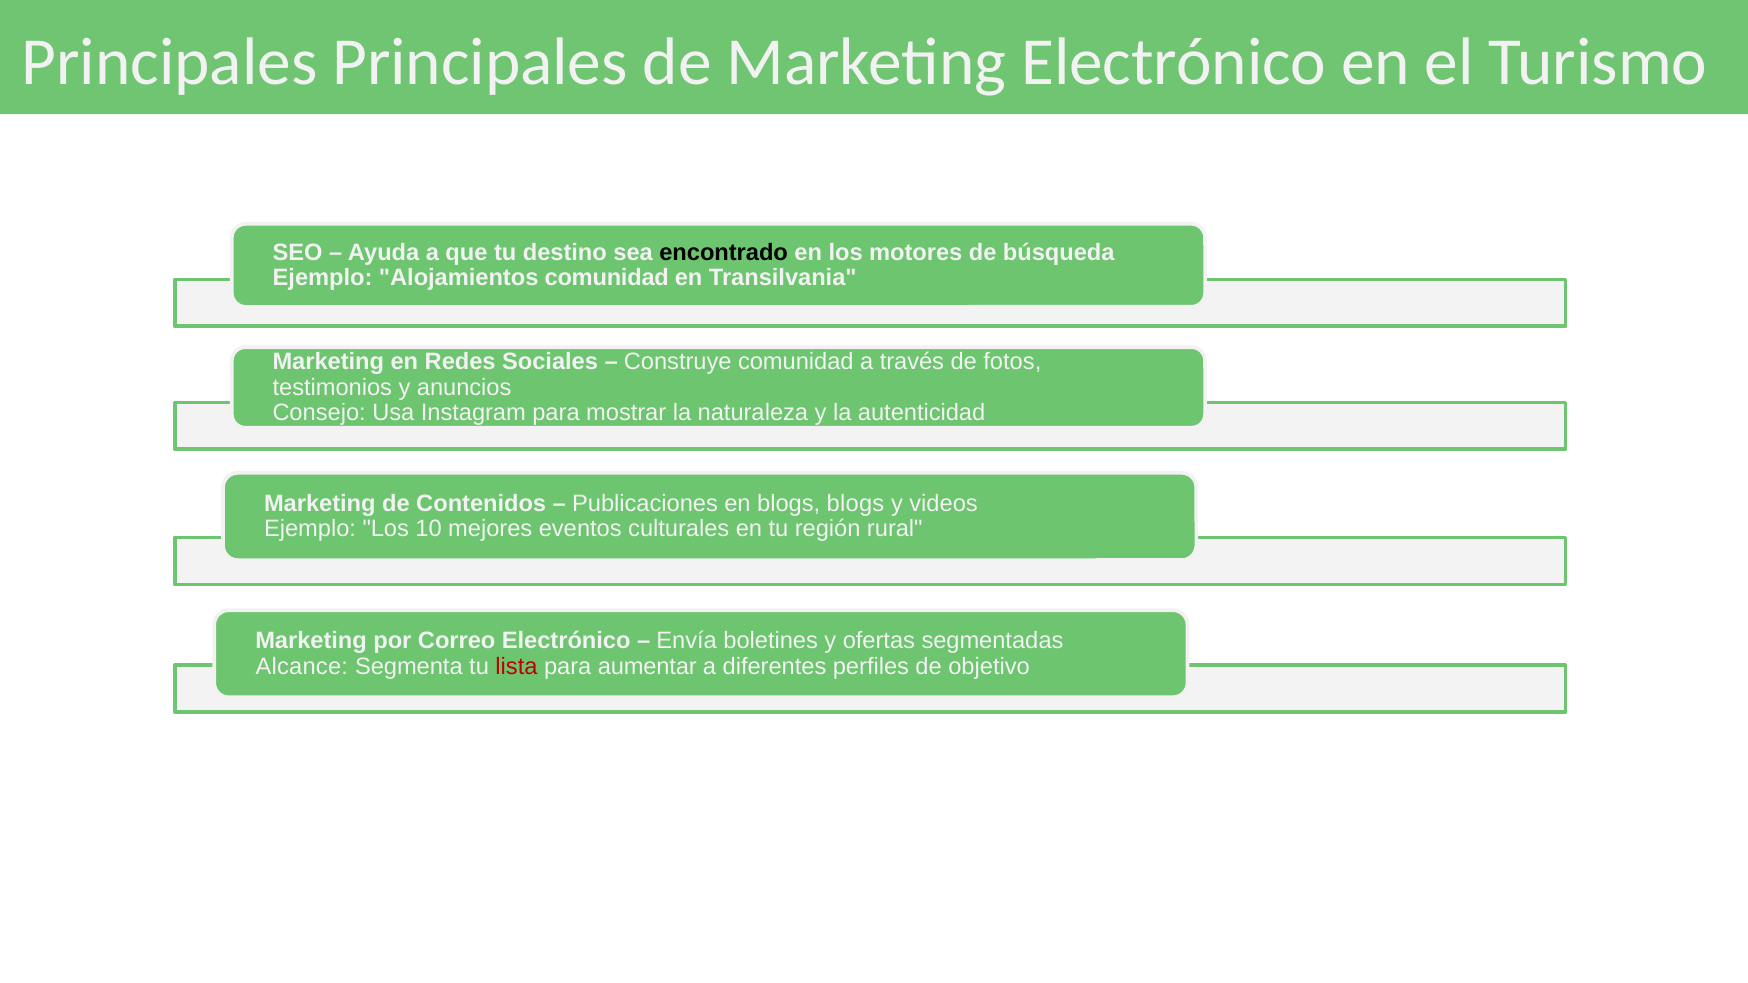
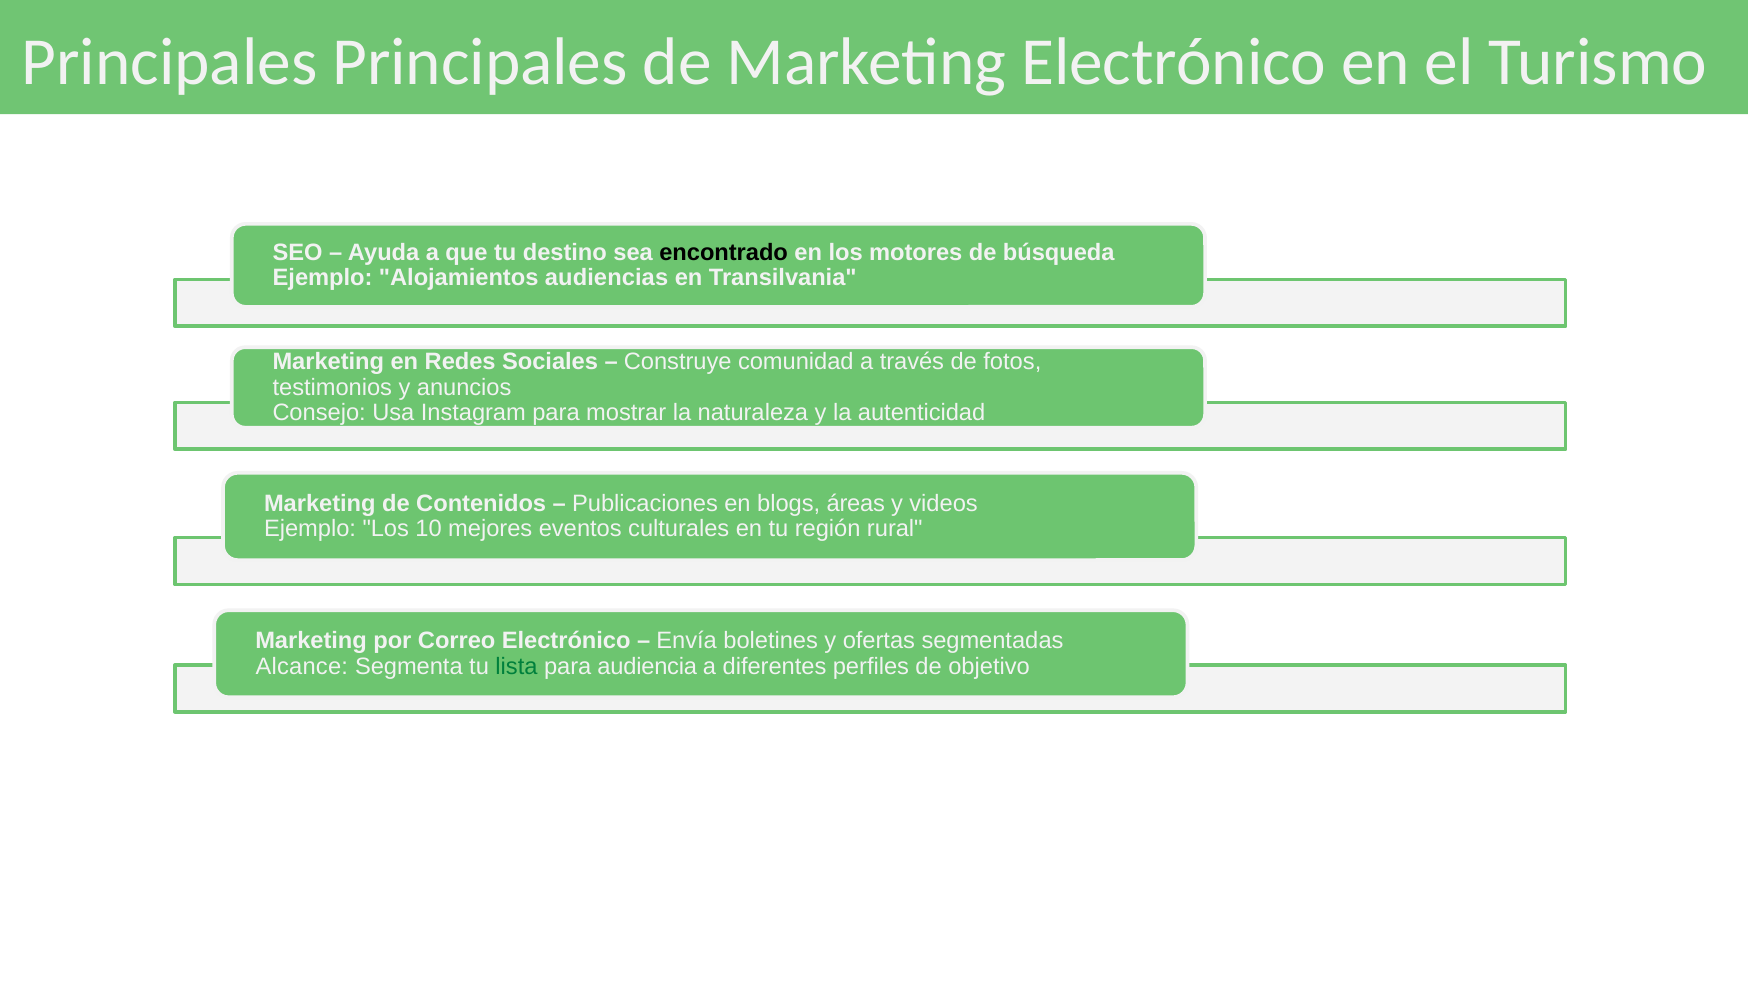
Alojamientos comunidad: comunidad -> audiencias
blogs blogs: blogs -> áreas
lista colour: red -> green
aumentar: aumentar -> audiencia
